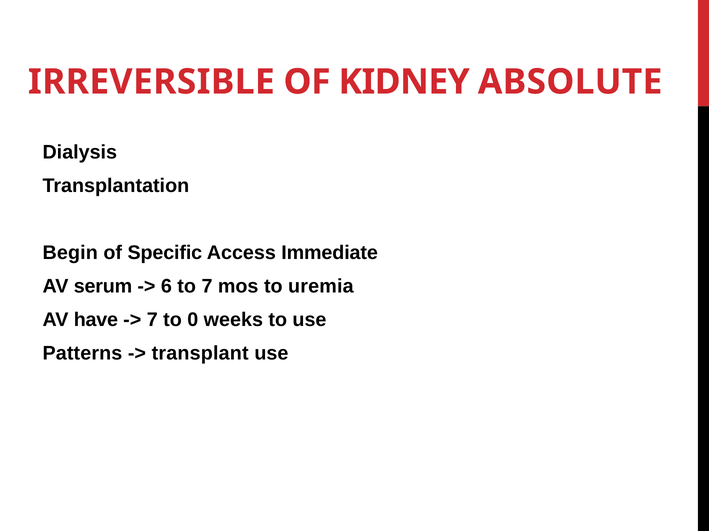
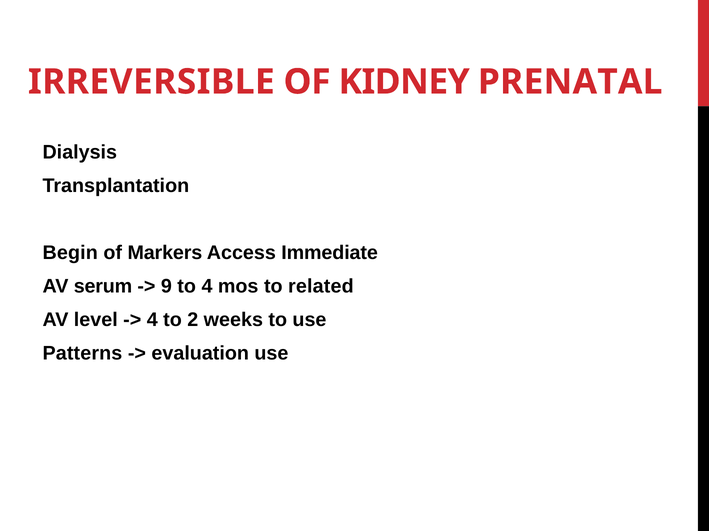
ABSOLUTE: ABSOLUTE -> PRENATAL
Specific: Specific -> Markers
6: 6 -> 9
to 7: 7 -> 4
uremia: uremia -> related
have: have -> level
7 at (152, 320): 7 -> 4
0: 0 -> 2
transplant: transplant -> evaluation
